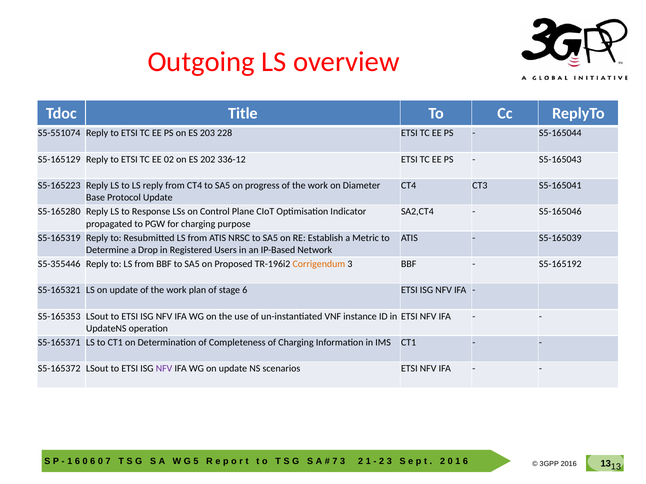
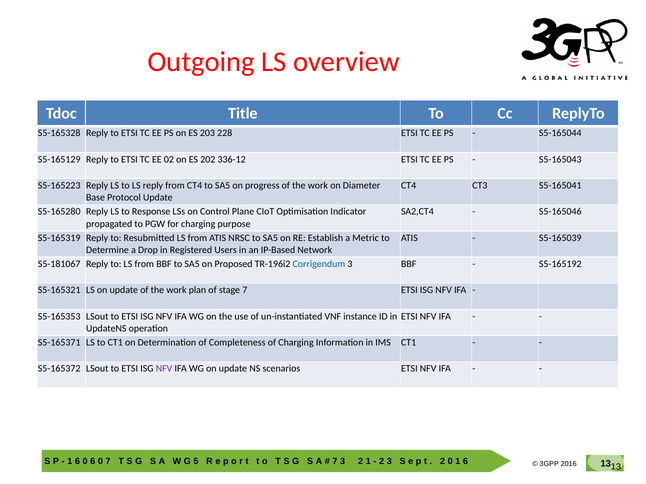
S5-551074: S5-551074 -> S5-165328
S5-355446: S5-355446 -> S5-181067
Corrigendum colour: orange -> blue
stage 6: 6 -> 7
